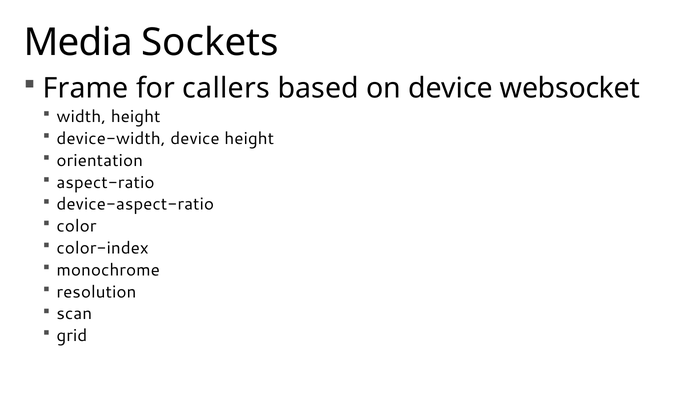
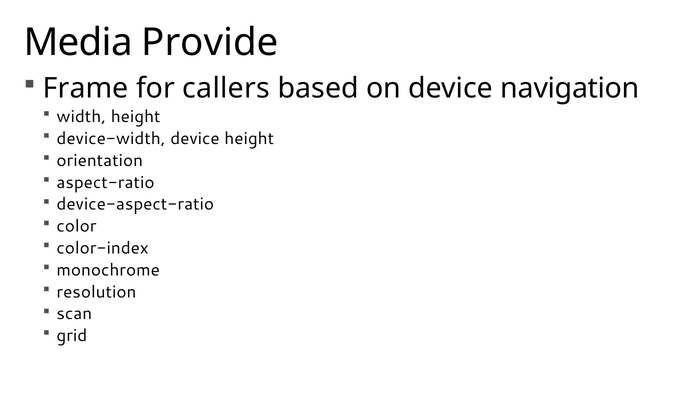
Sockets: Sockets -> Provide
websocket: websocket -> navigation
